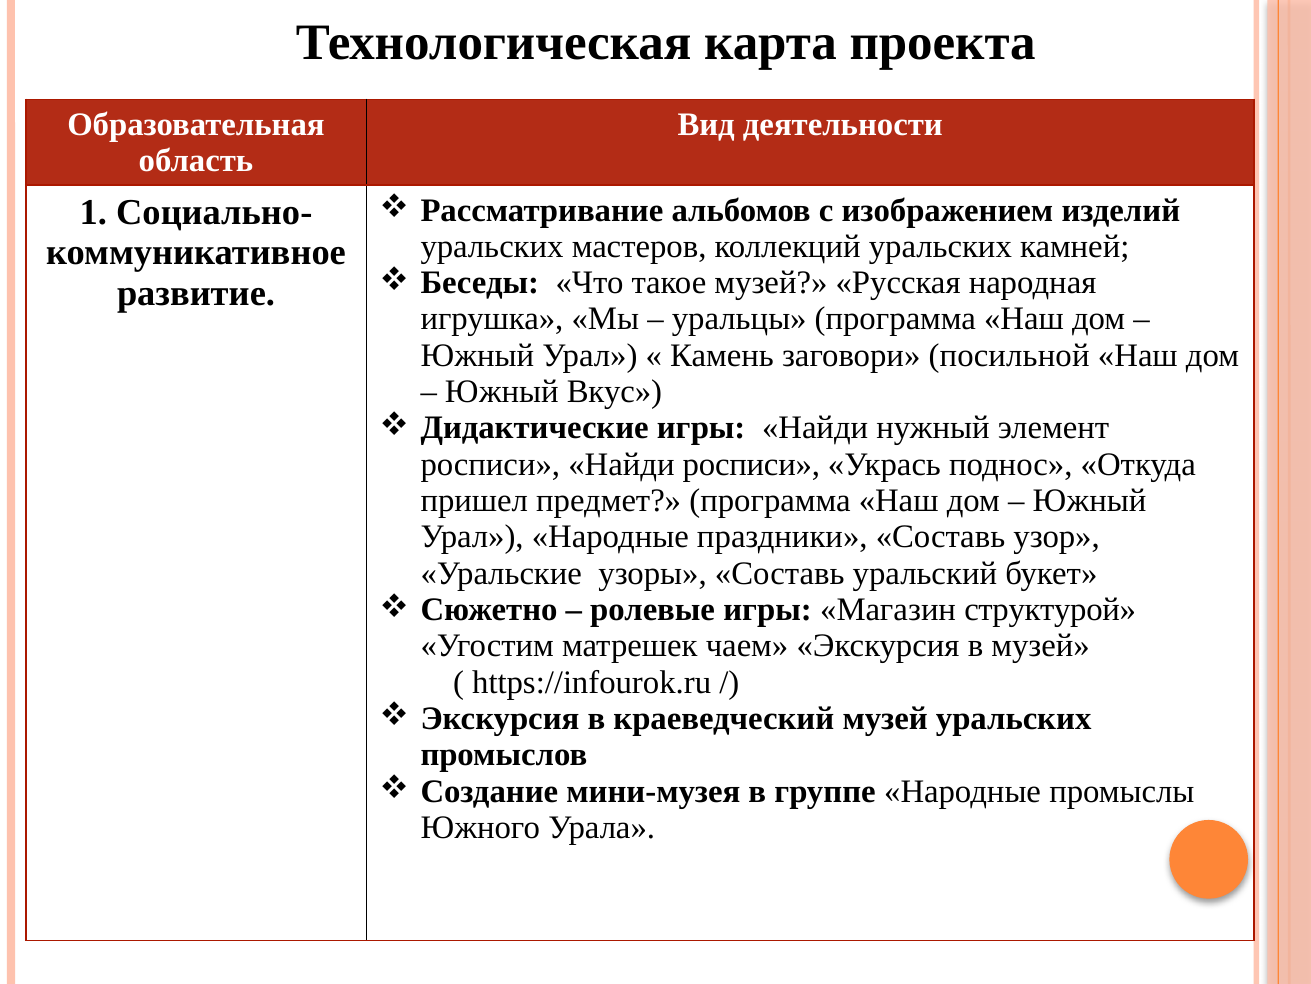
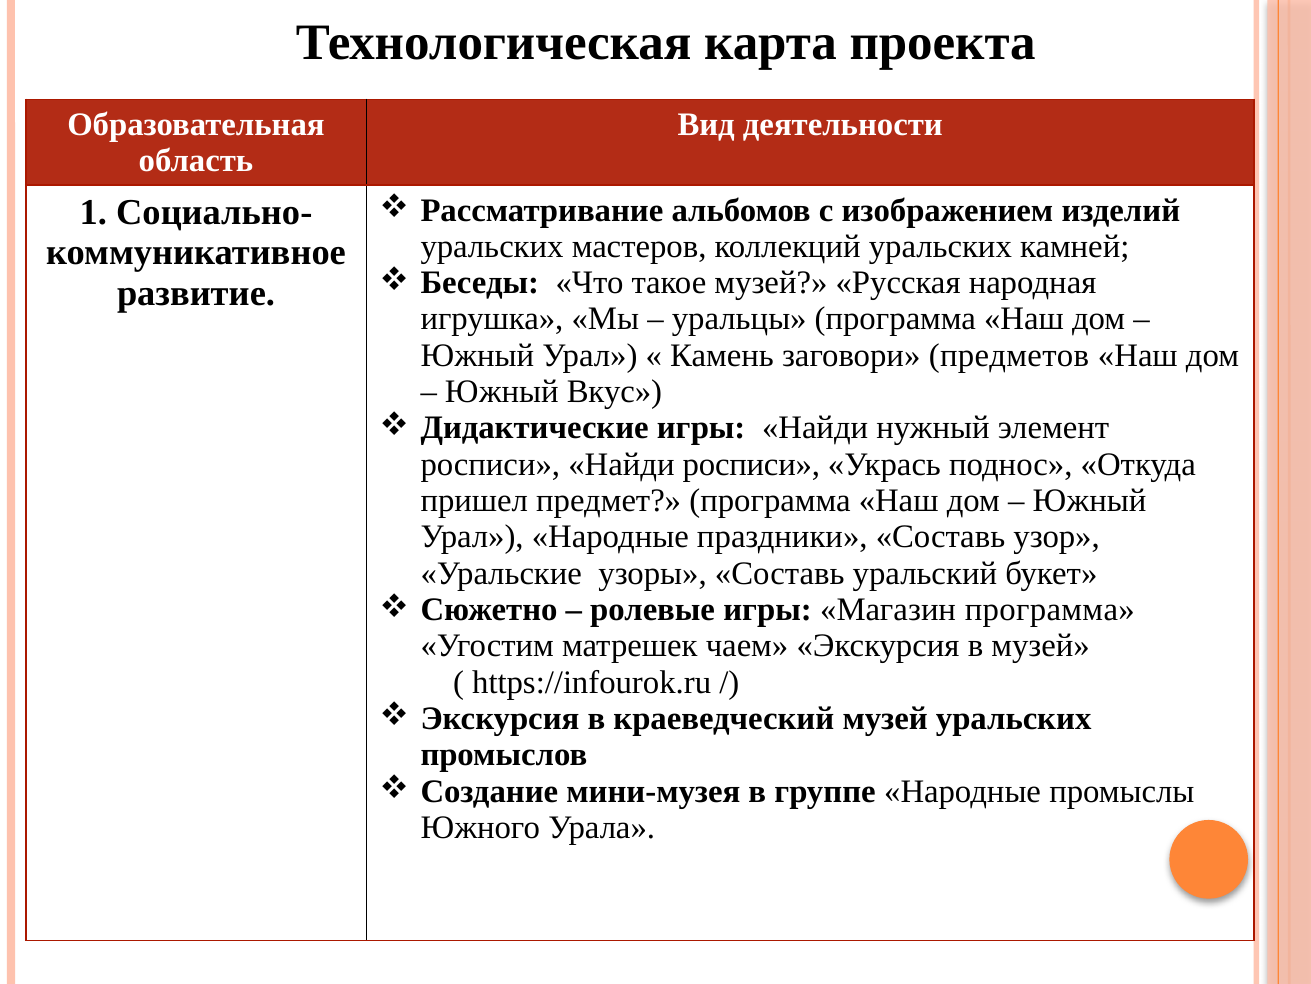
посильной: посильной -> предметов
Магазин структурой: структурой -> программа
